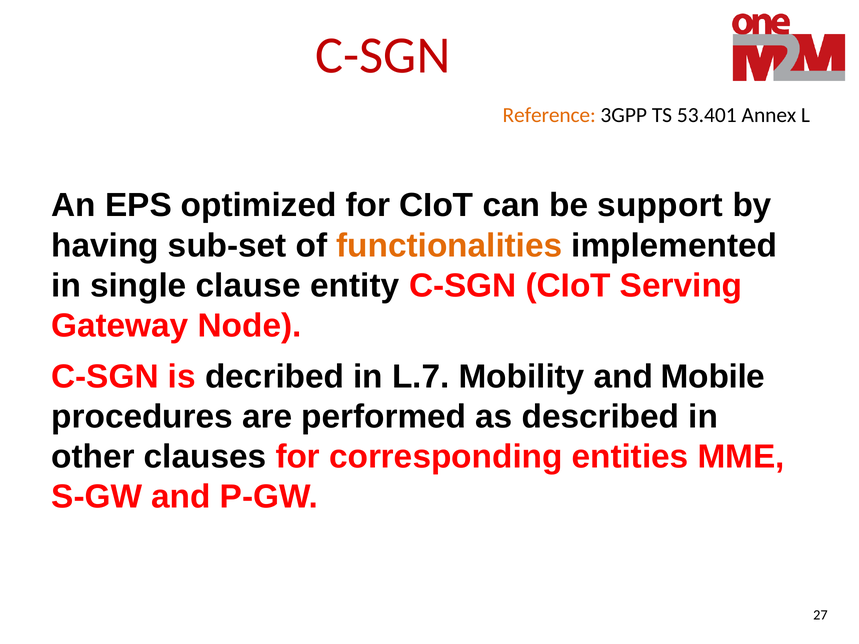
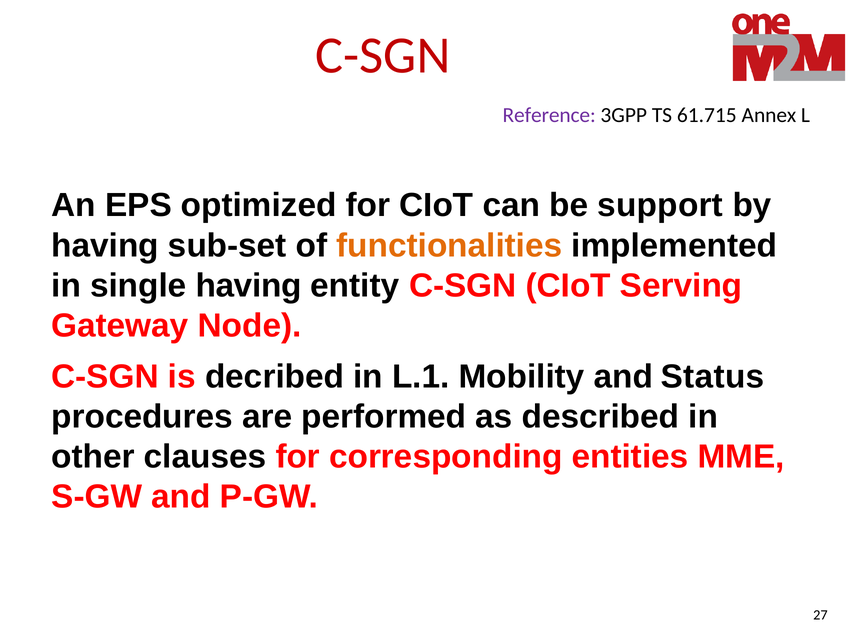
Reference colour: orange -> purple
53.401: 53.401 -> 61.715
single clause: clause -> having
L.7: L.7 -> L.1
Mobile: Mobile -> Status
